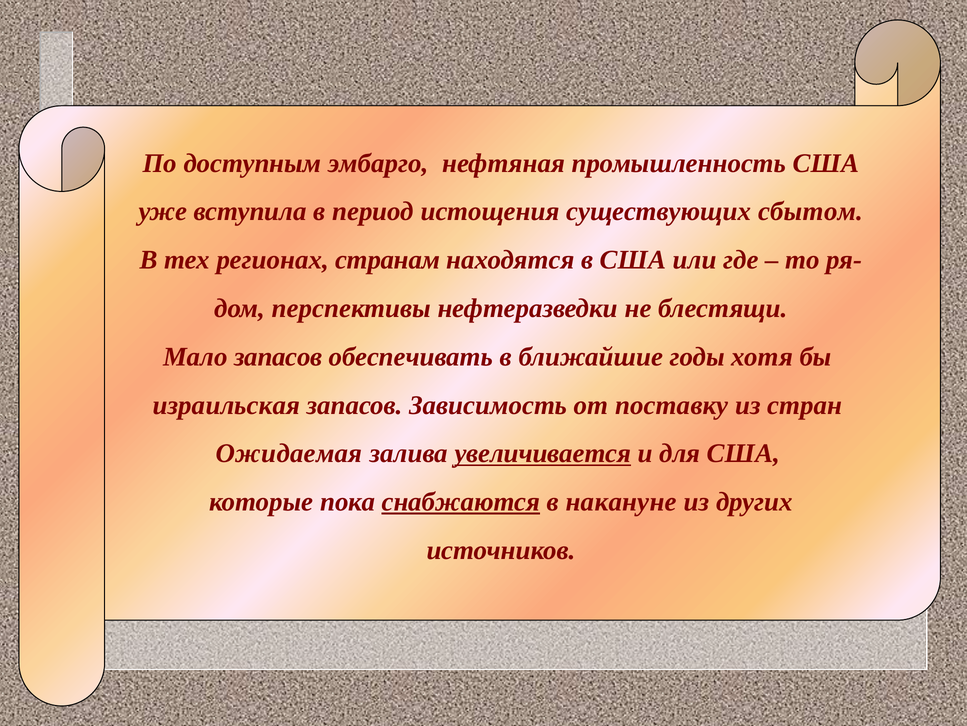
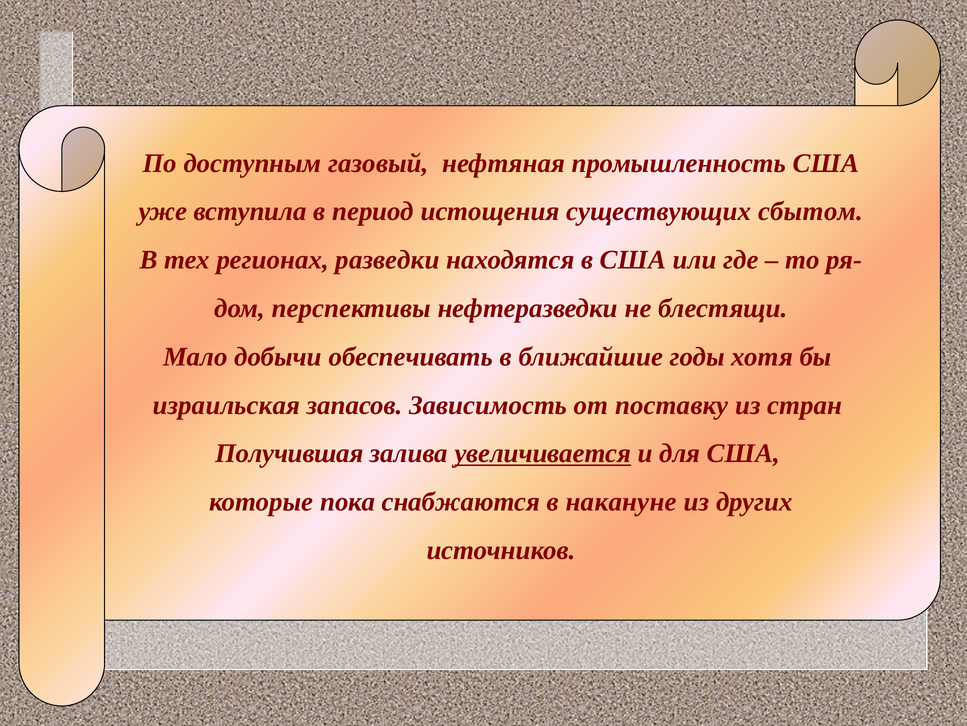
эмбарго: эмбарго -> газовый
странам: странам -> разведки
Мало запасов: запасов -> добычи
Ожидаемая: Ожидаемая -> Получившая
снабжаются underline: present -> none
